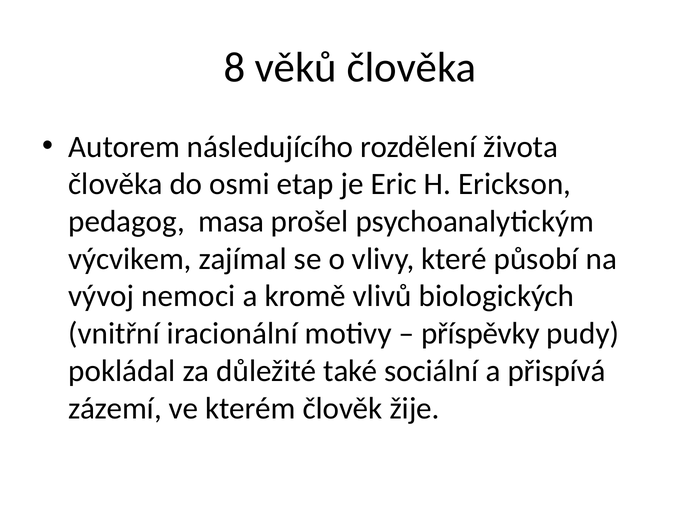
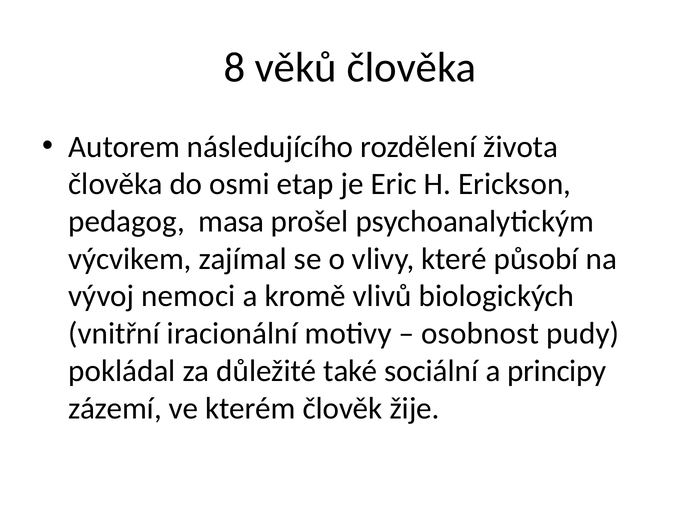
příspěvky: příspěvky -> osobnost
přispívá: přispívá -> principy
